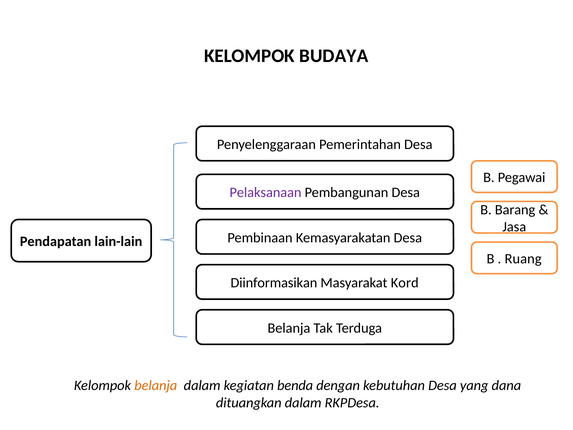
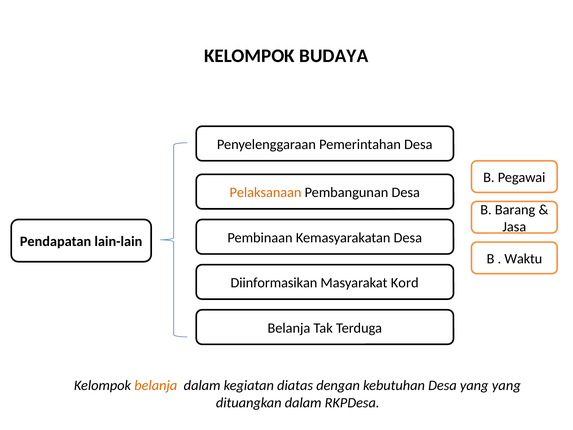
Pelaksanaan colour: purple -> orange
Ruang: Ruang -> Waktu
benda: benda -> diatas
yang dana: dana -> yang
